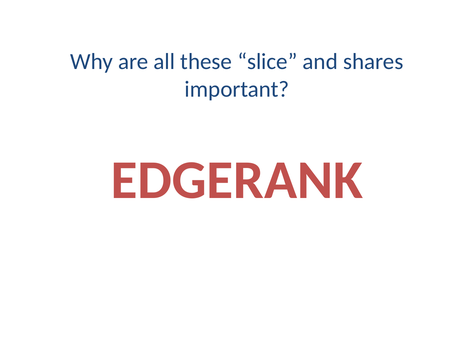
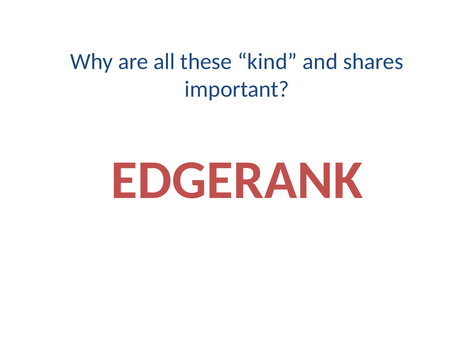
slice: slice -> kind
